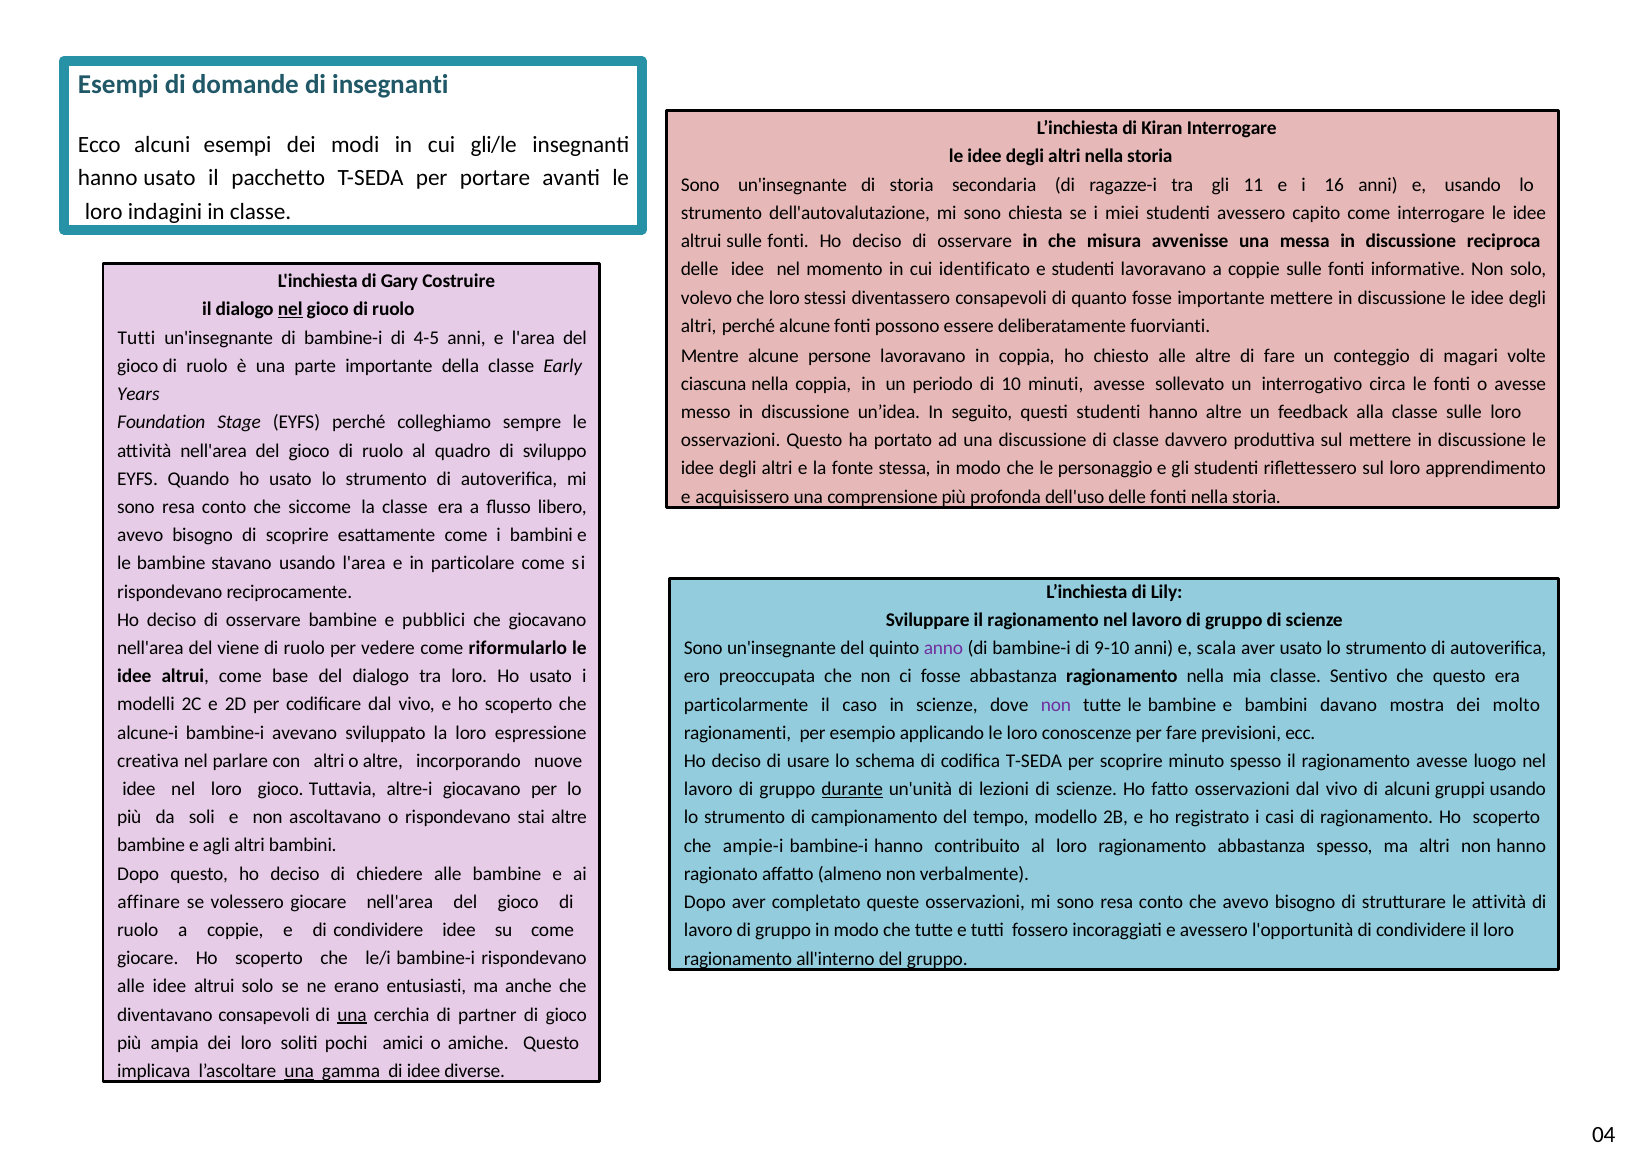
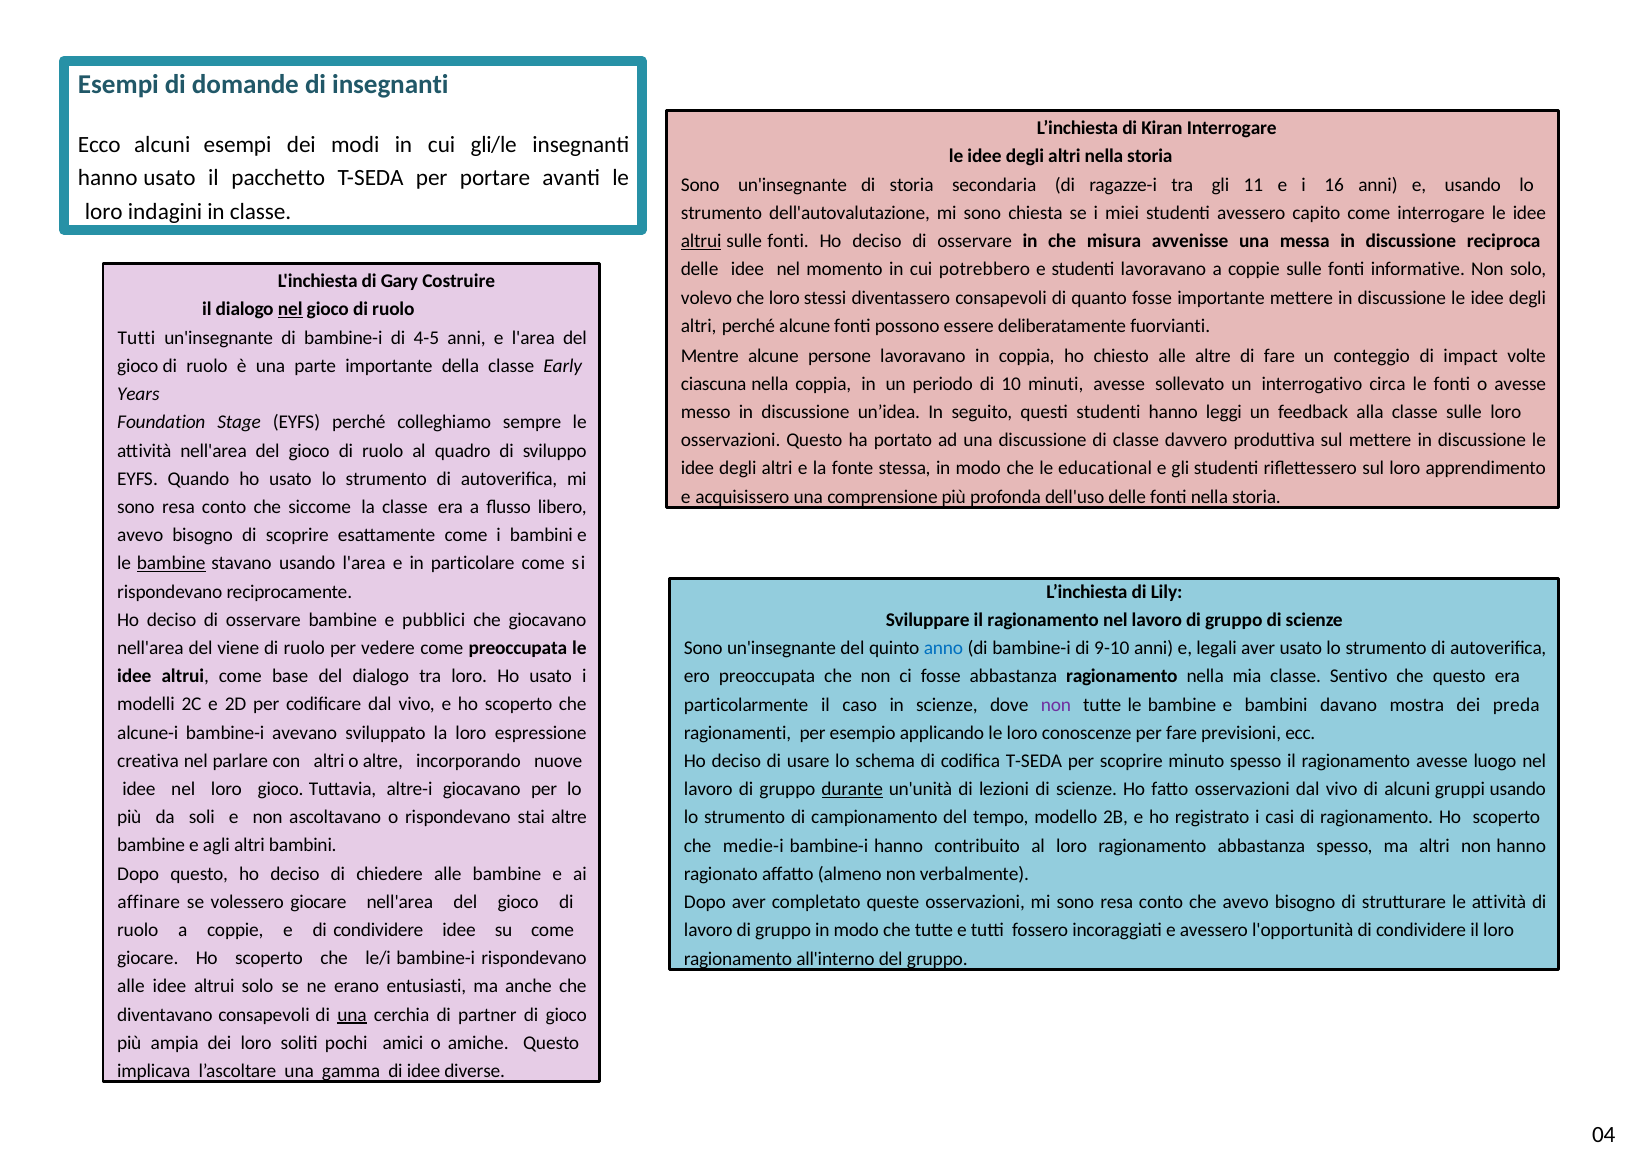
altrui at (701, 241) underline: none -> present
identificato: identificato -> potrebbero
magari: magari -> impact
hanno altre: altre -> leggi
personaggio: personaggio -> educational
bambine at (171, 563) underline: none -> present
come riformularlo: riformularlo -> preoccupata
anno colour: purple -> blue
scala: scala -> legali
molto: molto -> preda
ampie-i: ampie-i -> medie-i
una at (299, 1071) underline: present -> none
